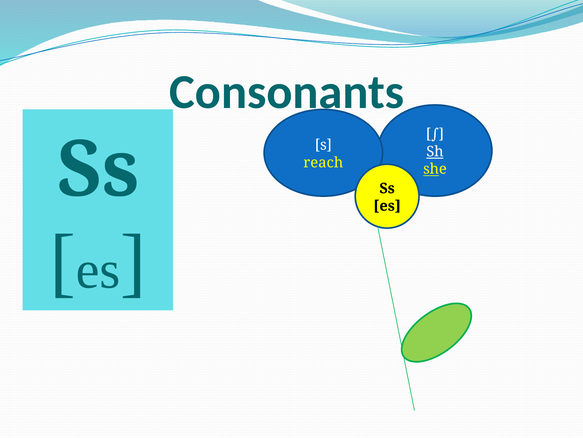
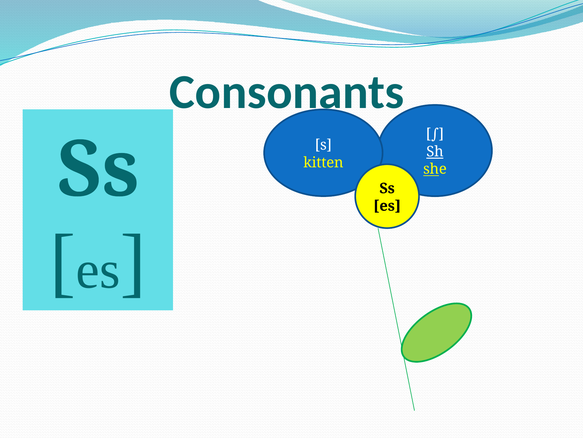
reach: reach -> kitten
